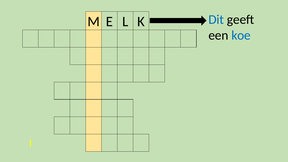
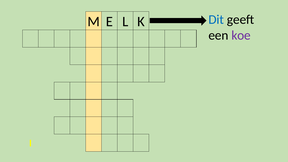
koe colour: blue -> purple
